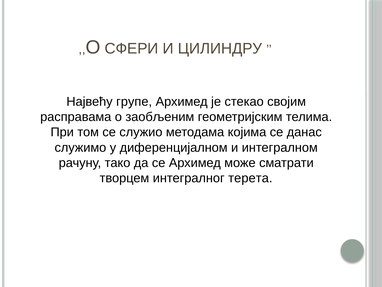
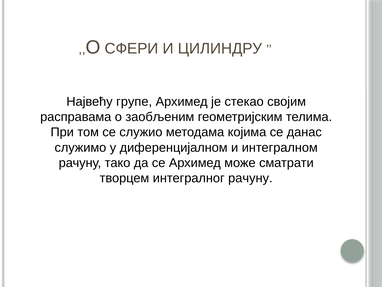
интегралног терета: терета -> рачуну
